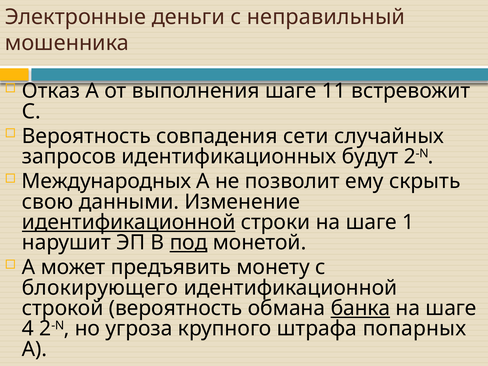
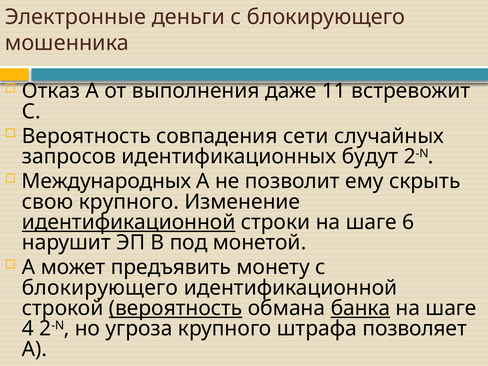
деньги с неправильный: неправильный -> блокирующего
выполнения шаге: шаге -> даже
свою данными: данными -> крупного
1: 1 -> 6
под underline: present -> none
вероятность at (176, 308) underline: none -> present
попарных: попарных -> позволяет
